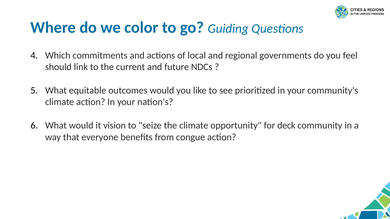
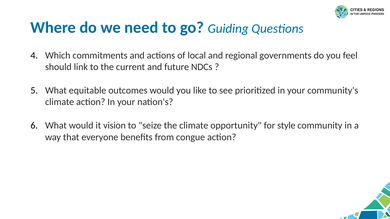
color: color -> need
deck: deck -> style
